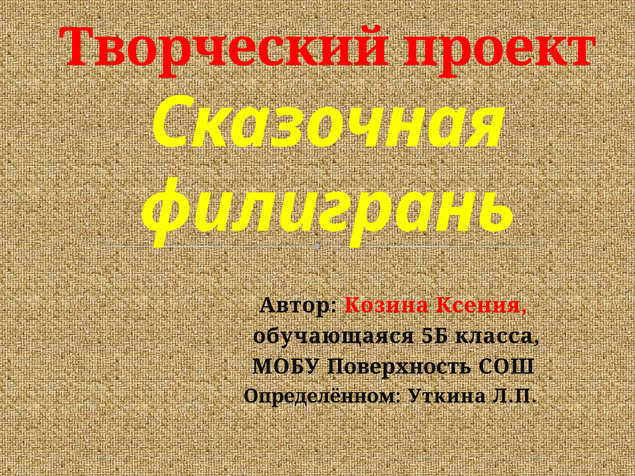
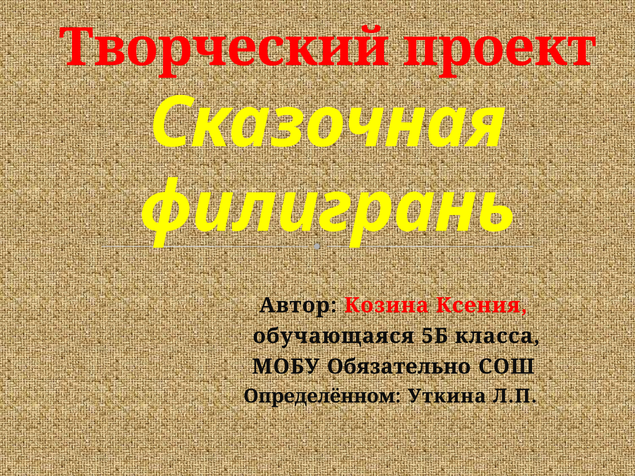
Поверхность: Поверхность -> Обязательно
